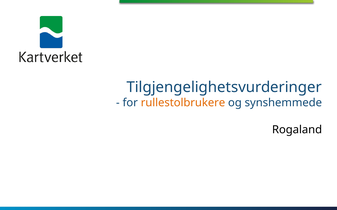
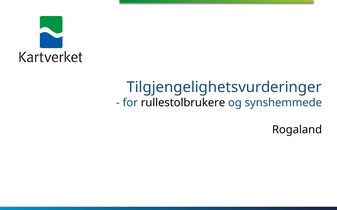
rullestolbrukere colour: orange -> black
